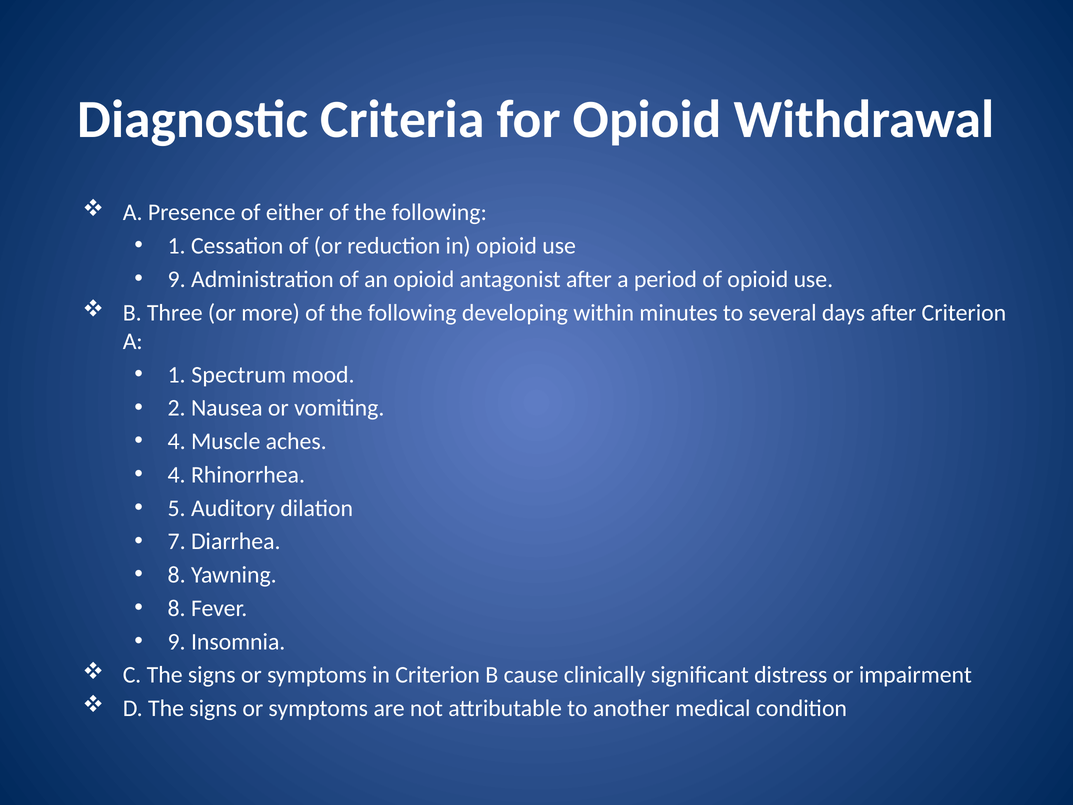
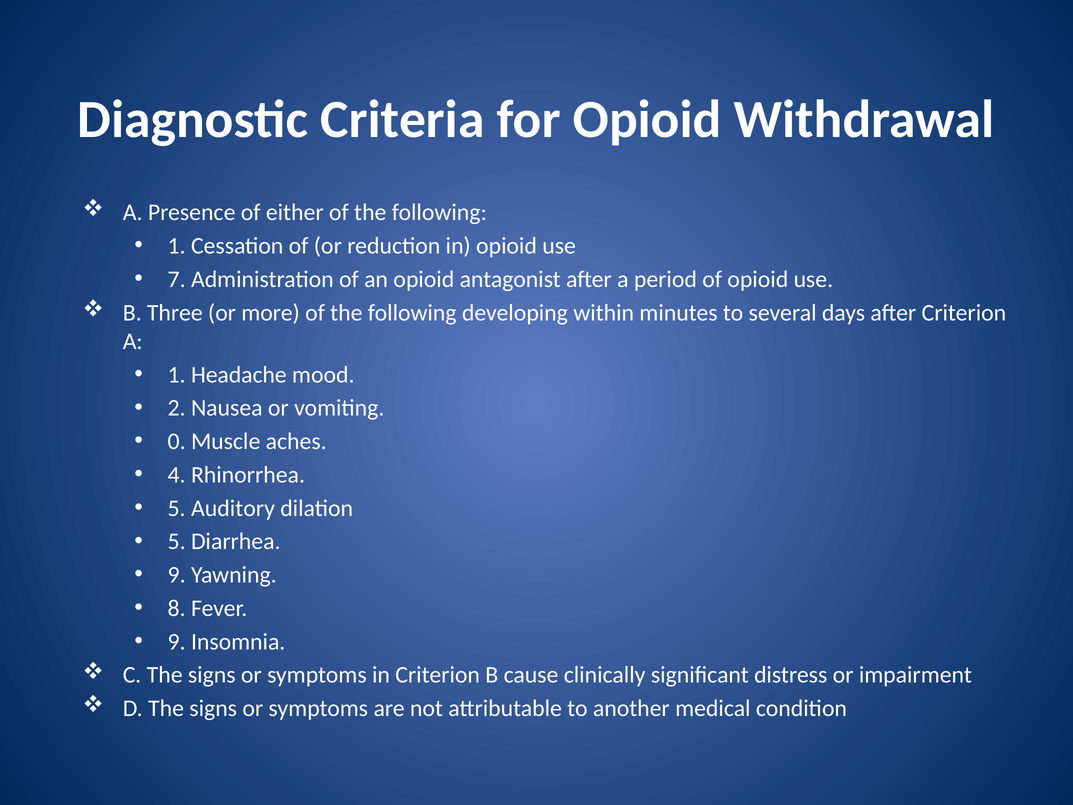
9 at (177, 279): 9 -> 7
Spectrum: Spectrum -> Headache
4 at (177, 441): 4 -> 0
7 at (177, 541): 7 -> 5
8 at (177, 575): 8 -> 9
